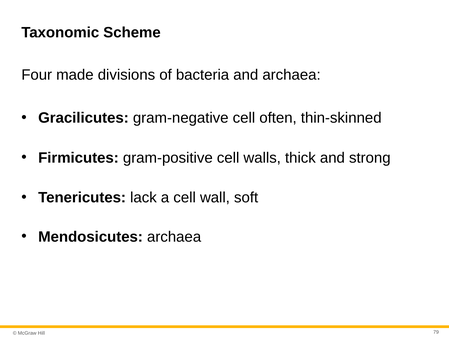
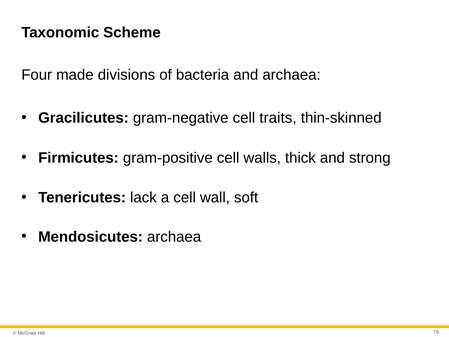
often: often -> traits
